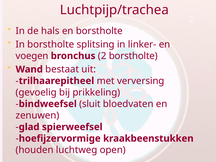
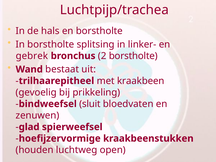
voegen: voegen -> gebrek
verversing: verversing -> kraakbeen
